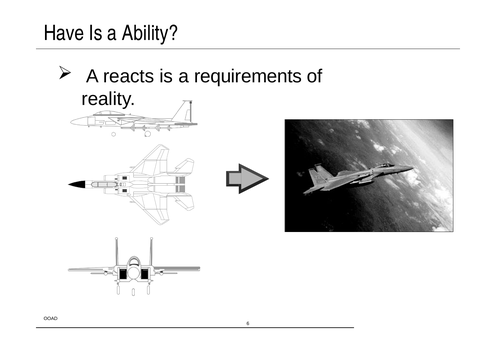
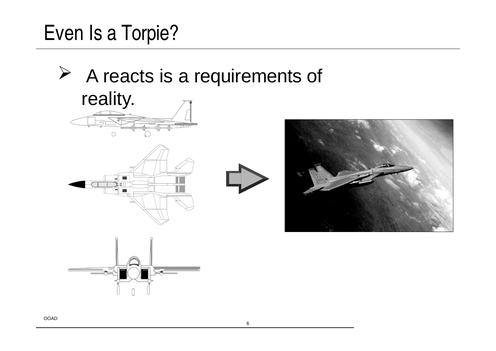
Have: Have -> Even
Ability: Ability -> Torpie
